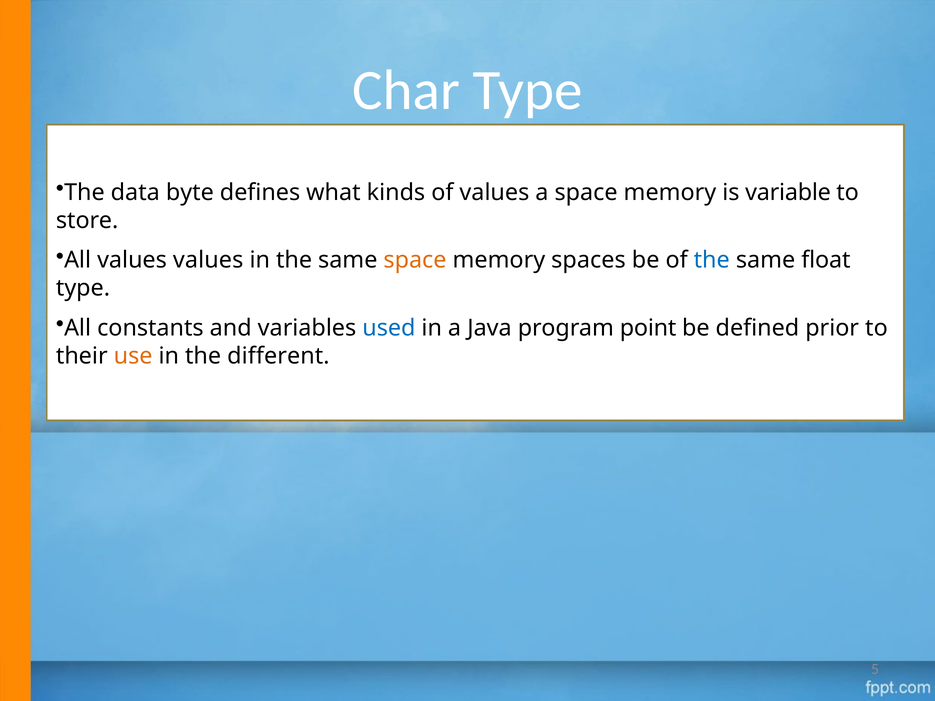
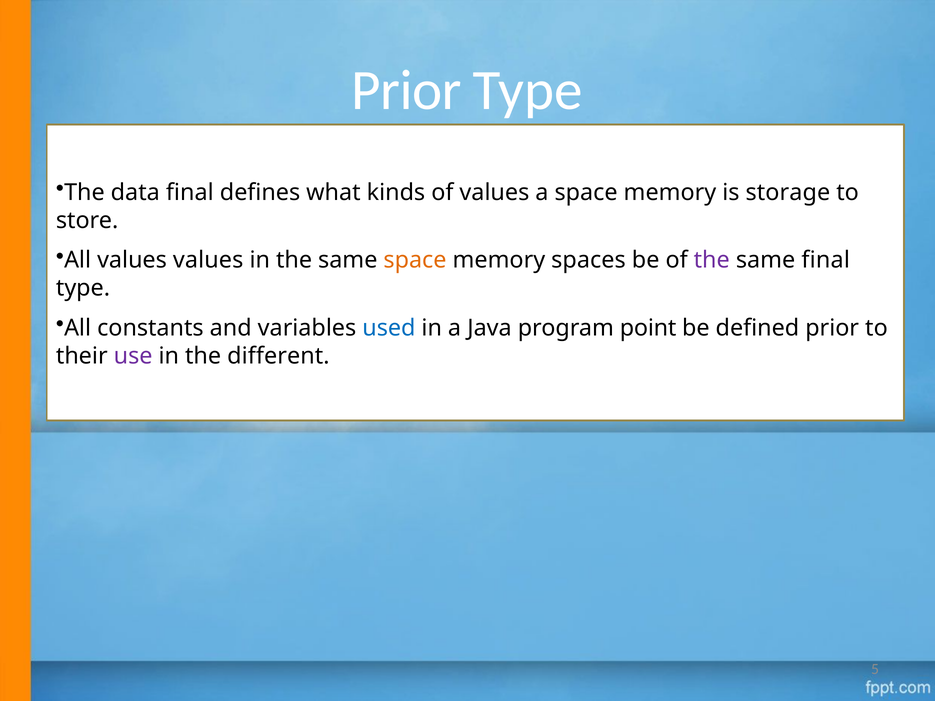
Char at (406, 91): Char -> Prior
data byte: byte -> final
variable: variable -> storage
the at (712, 260) colour: blue -> purple
same float: float -> final
use colour: orange -> purple
